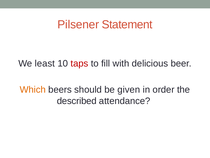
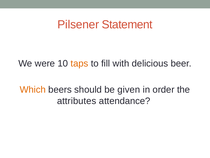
least: least -> were
taps colour: red -> orange
described: described -> attributes
